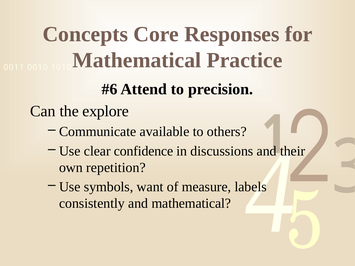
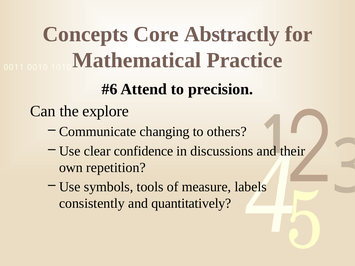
Responses: Responses -> Abstractly
available: available -> changing
want: want -> tools
and mathematical: mathematical -> quantitatively
